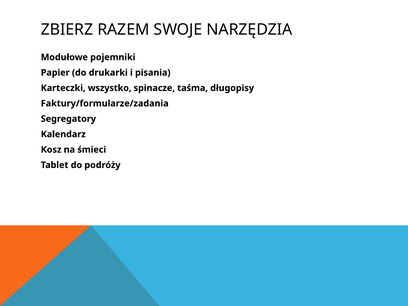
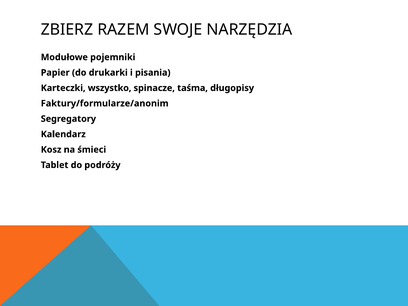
Faktury/formularze/zadania: Faktury/formularze/zadania -> Faktury/formularze/anonim
